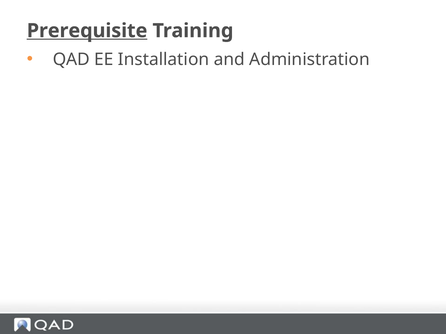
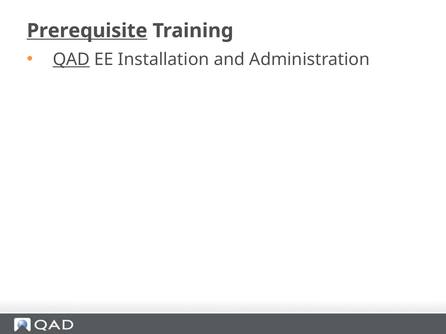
QAD underline: none -> present
